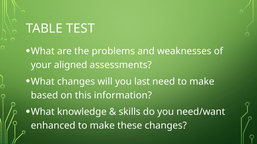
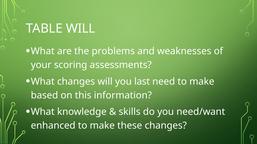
TABLE TEST: TEST -> WILL
aligned: aligned -> scoring
